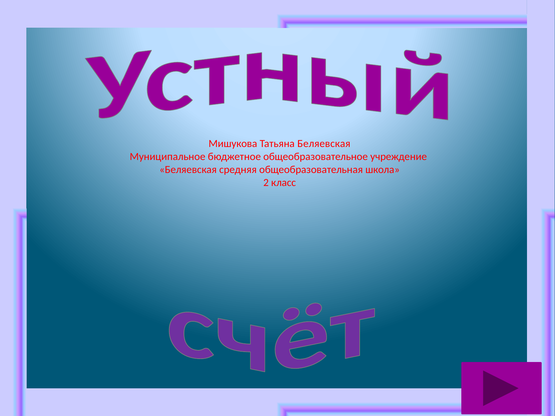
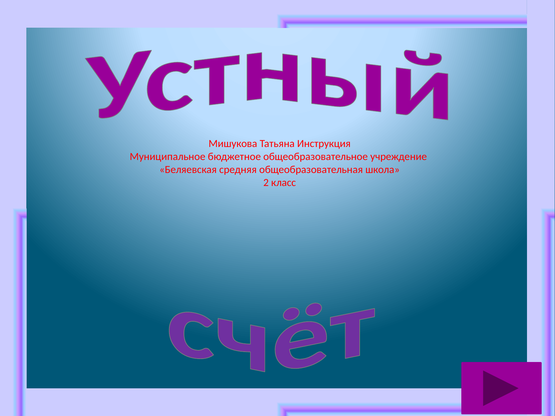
Татьяна Беляевская: Беляевская -> Инструкция
